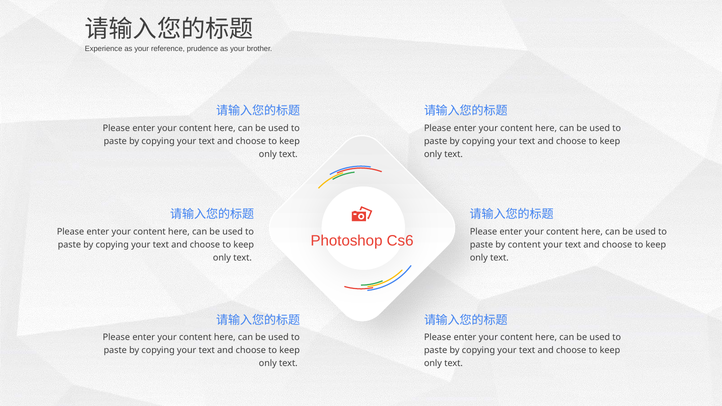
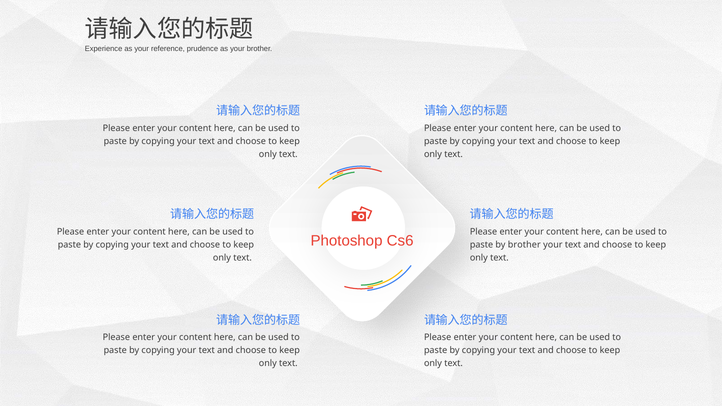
by content: content -> brother
